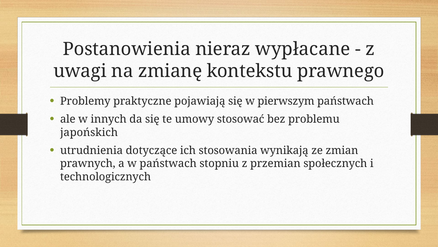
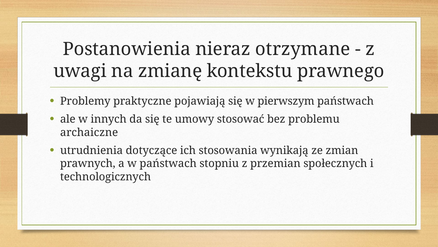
wypłacane: wypłacane -> otrzymane
japońskich: japońskich -> archaiczne
